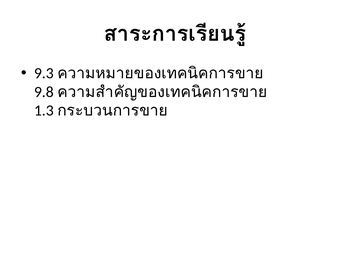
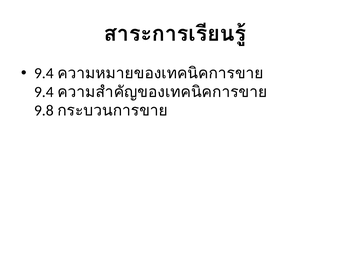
9.3 at (44, 73): 9.3 -> 9.4
9.8 at (44, 92): 9.8 -> 9.4
1.3: 1.3 -> 9.8
